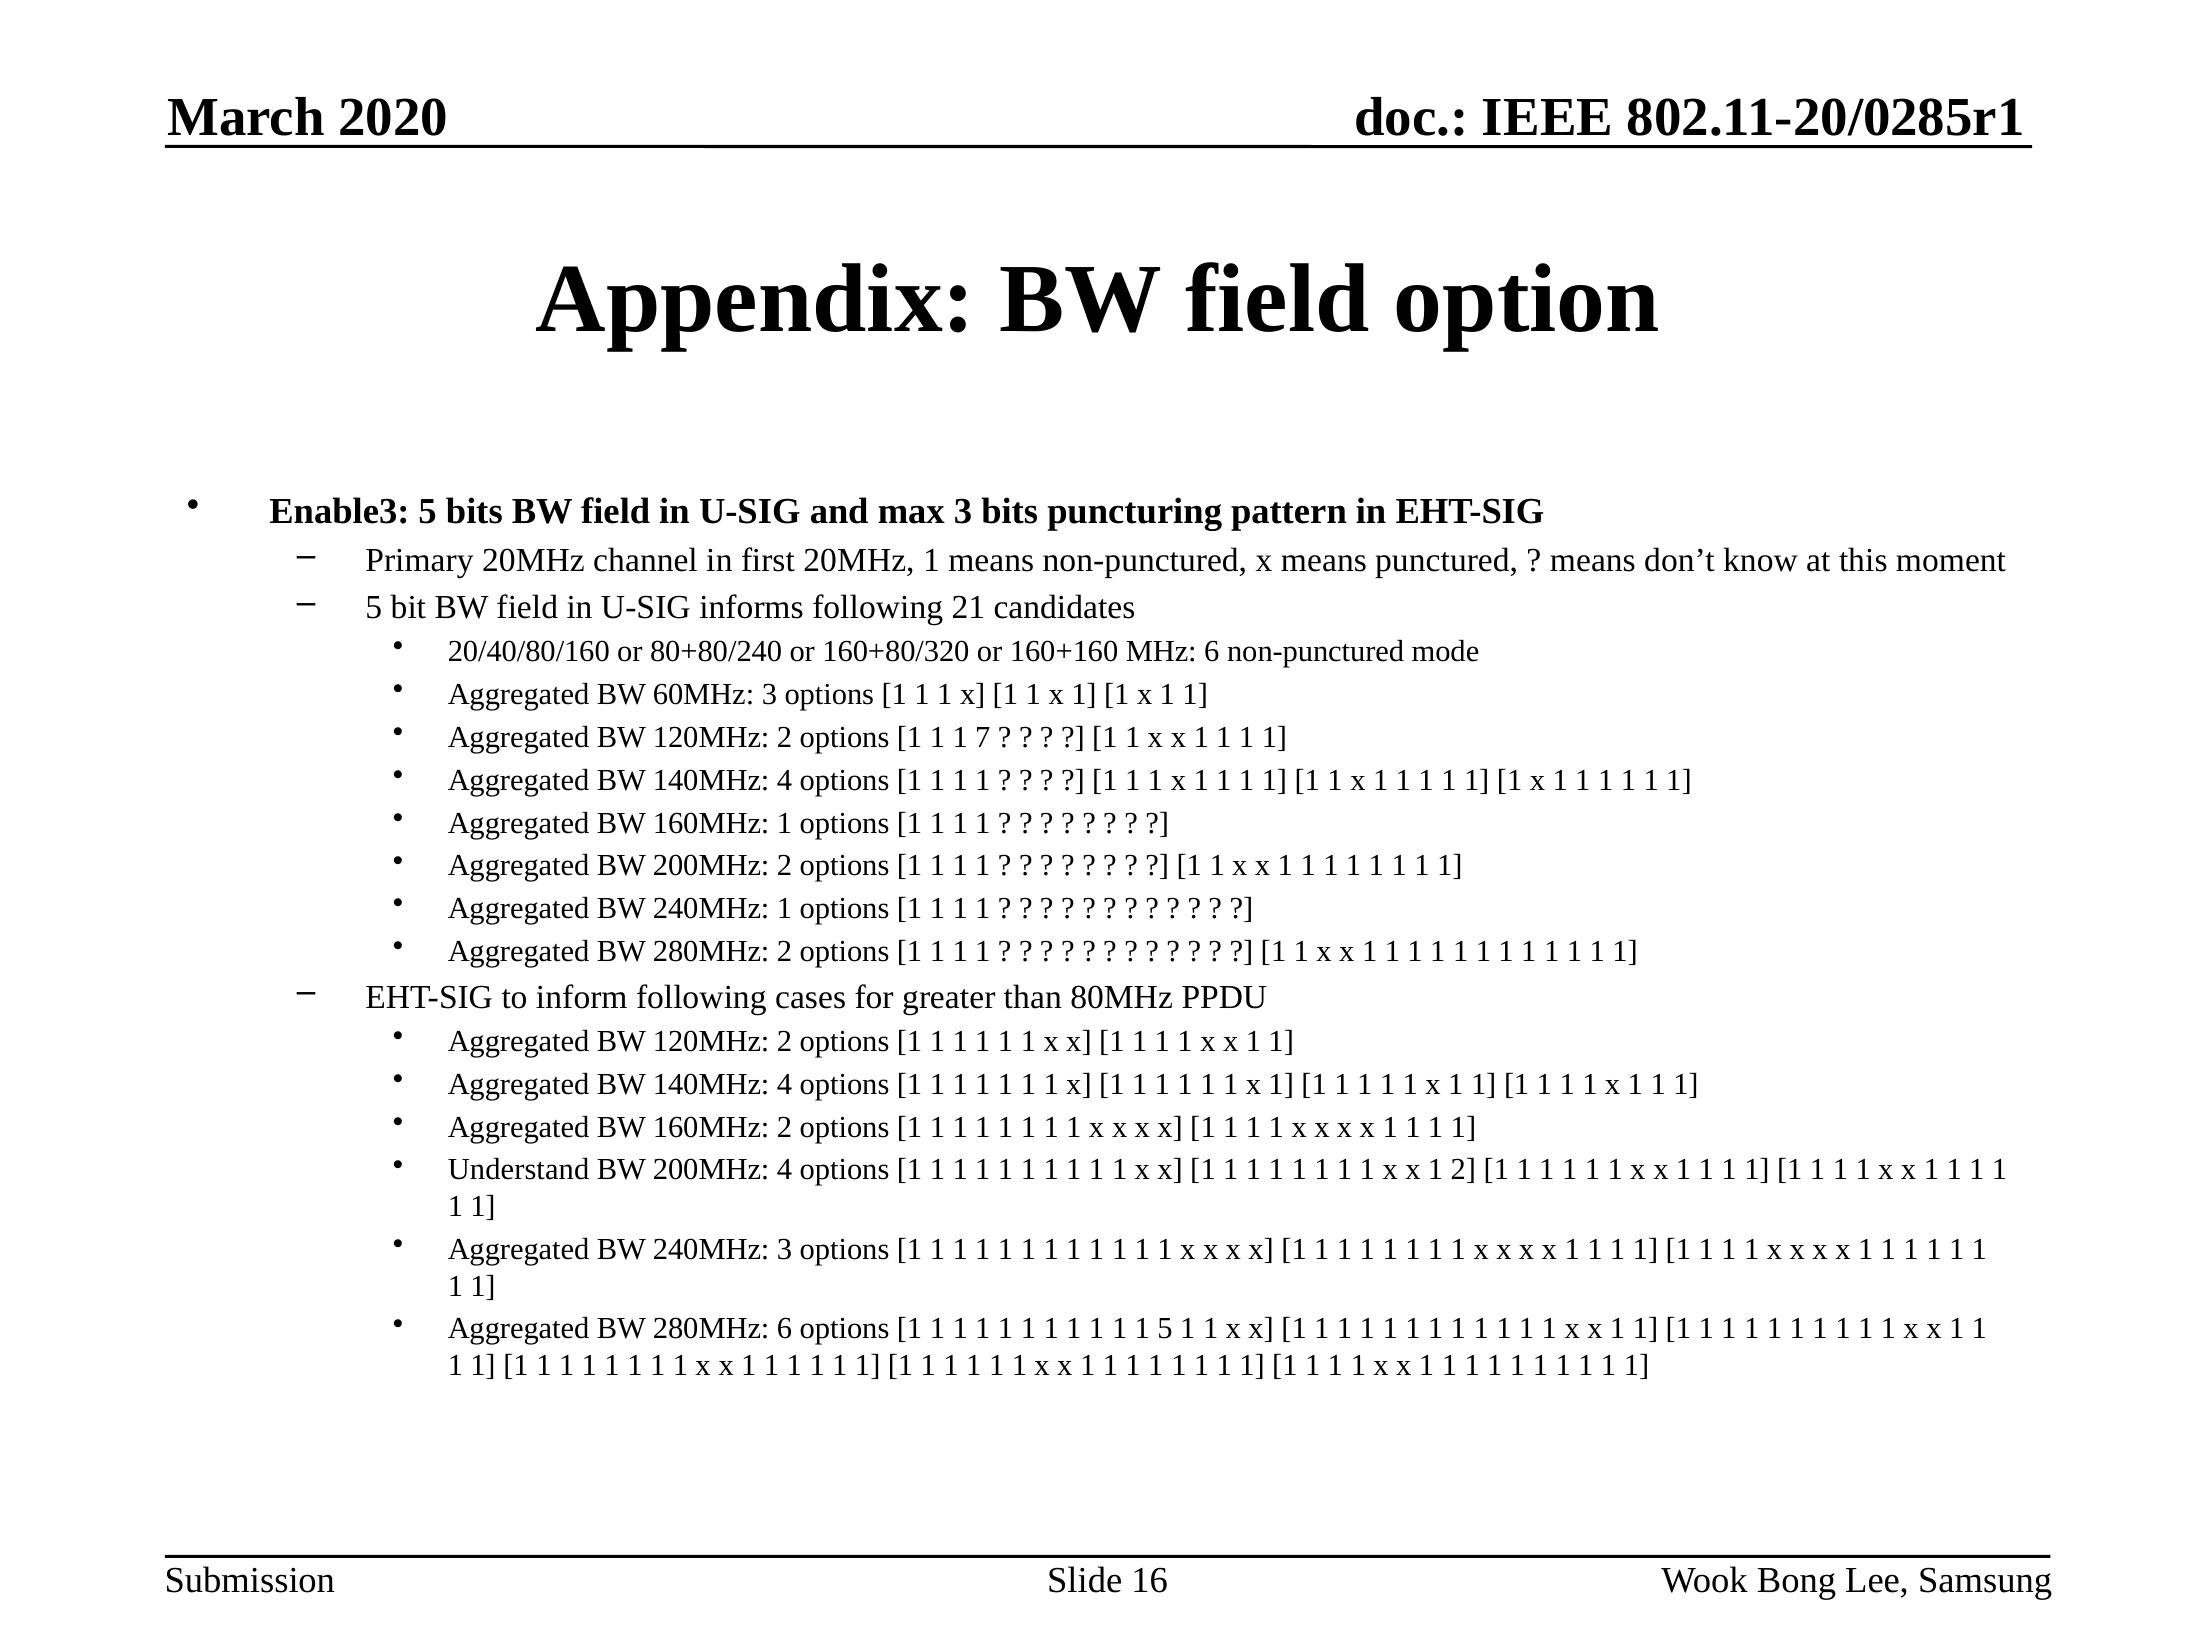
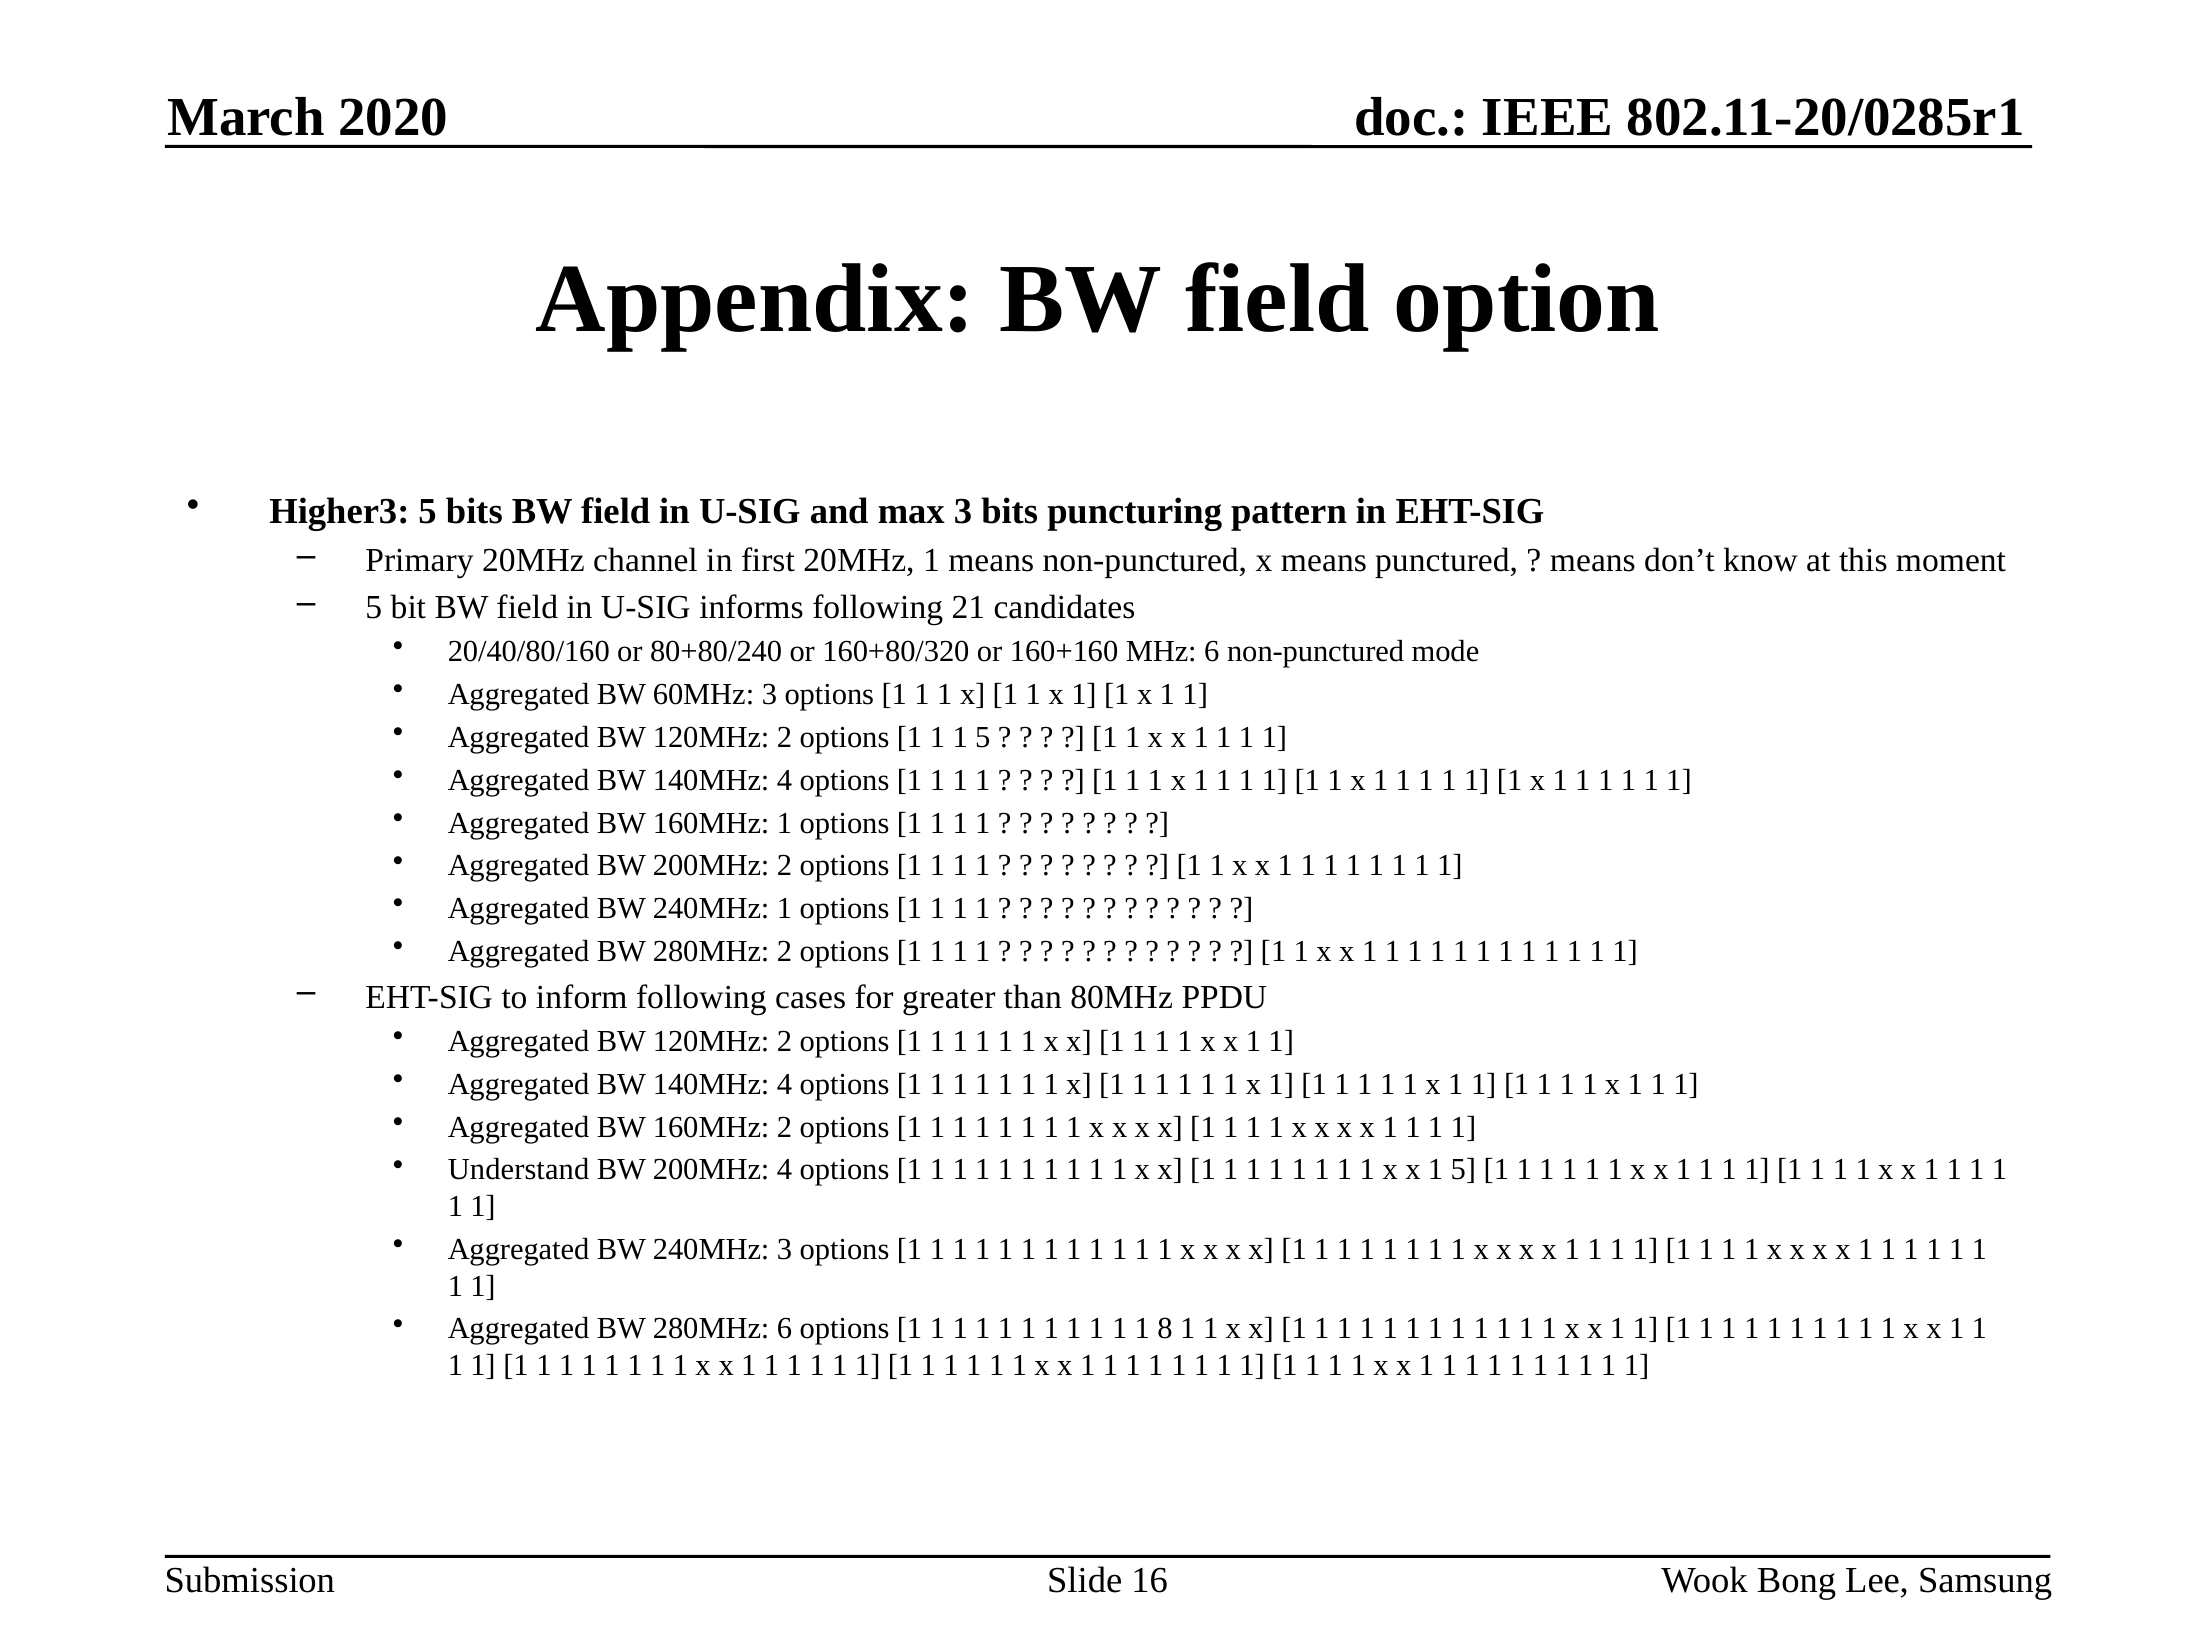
Enable3: Enable3 -> Higher3
1 1 7: 7 -> 5
x 1 2: 2 -> 5
1 5: 5 -> 8
